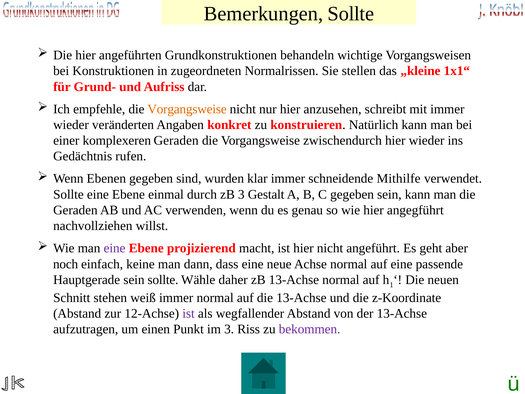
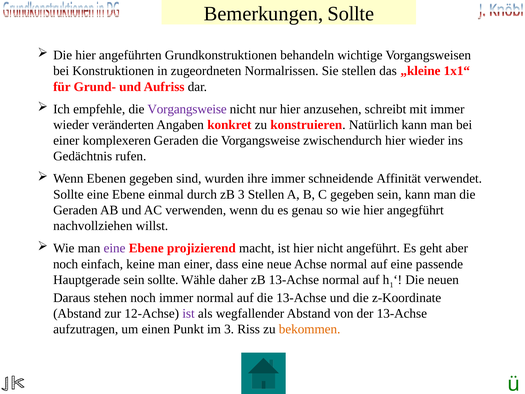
Vorgangsweise at (187, 109) colour: orange -> purple
klar: klar -> ihre
Mithilfe: Mithilfe -> Affinität
3 Gestalt: Gestalt -> Stellen
man dann: dann -> einer
Schnitt: Schnitt -> Daraus
stehen weiß: weiß -> noch
bekommen colour: purple -> orange
